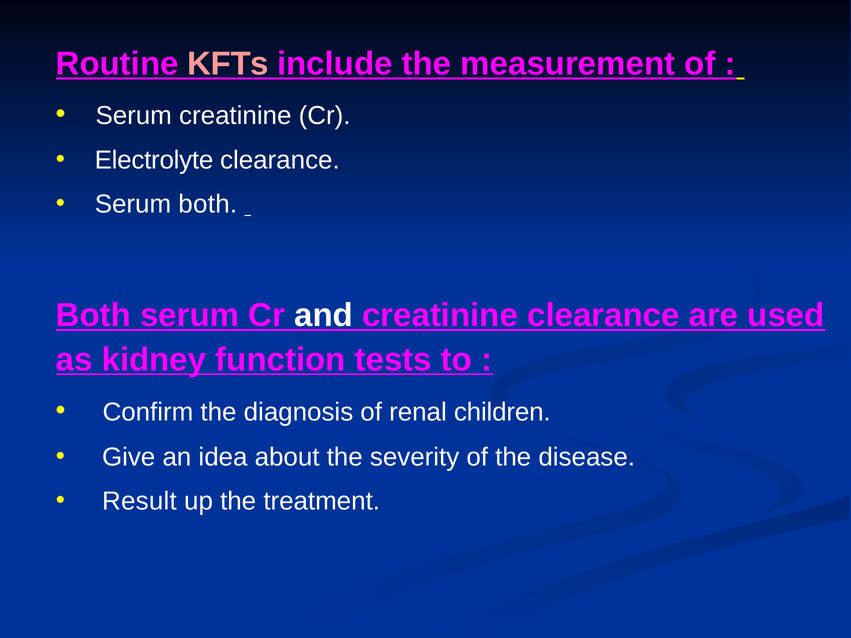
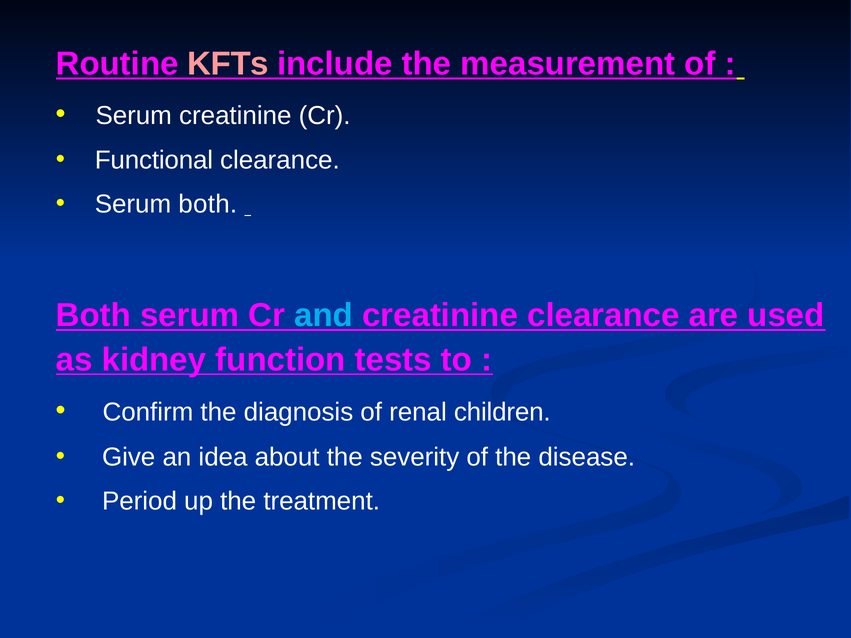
Electrolyte: Electrolyte -> Functional
and colour: white -> light blue
Result: Result -> Period
